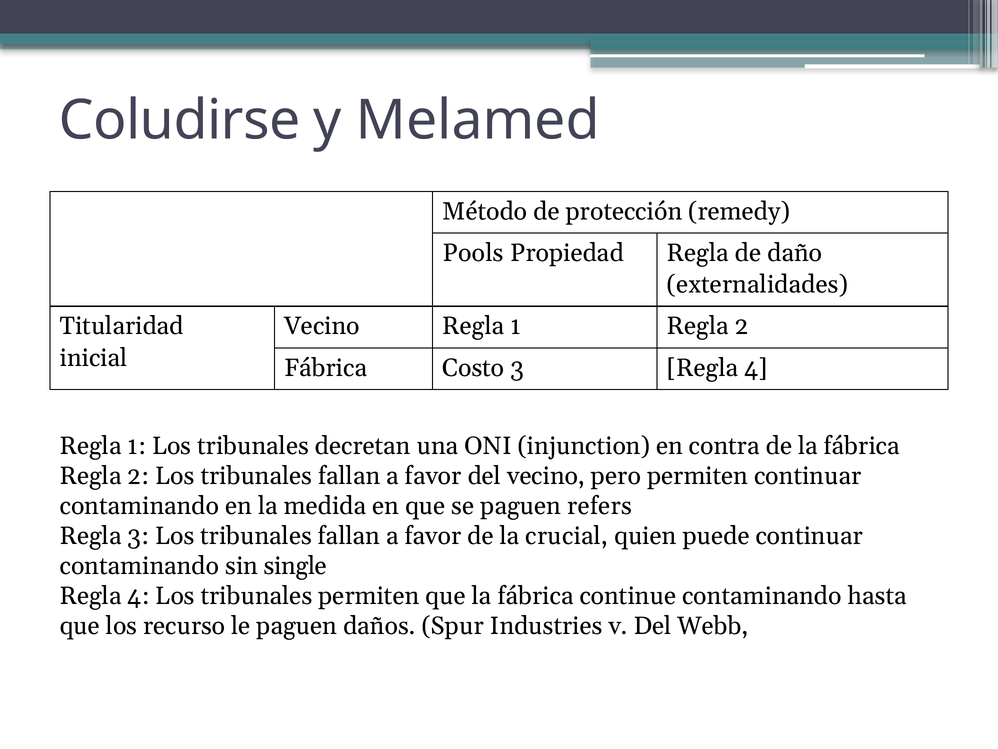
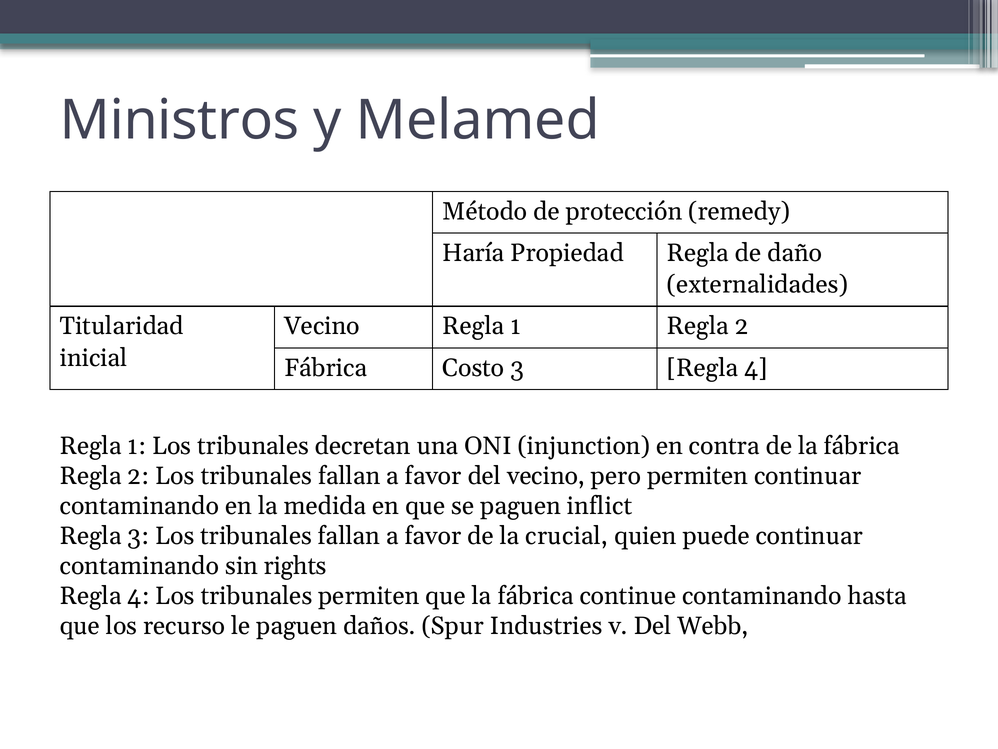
Coludirse: Coludirse -> Ministros
Pools: Pools -> Haría
refers: refers -> inflict
single: single -> rights
